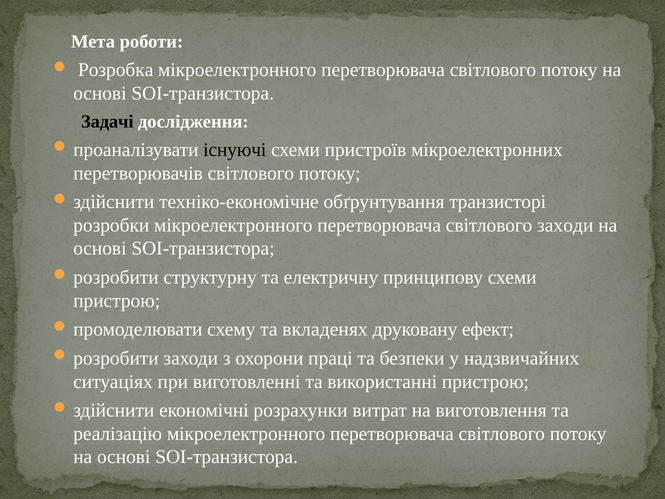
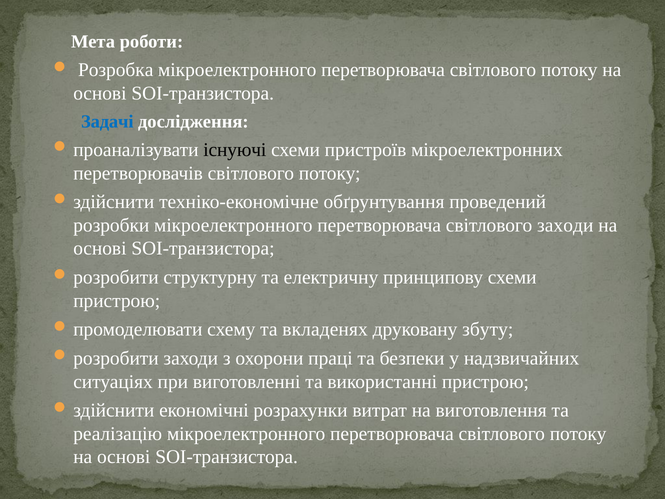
Задачі colour: black -> blue
транзисторі: транзисторі -> проведений
ефект: ефект -> збуту
